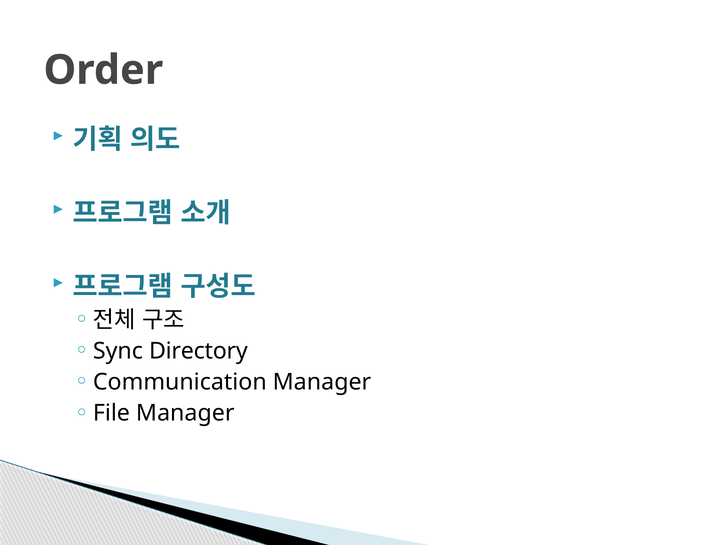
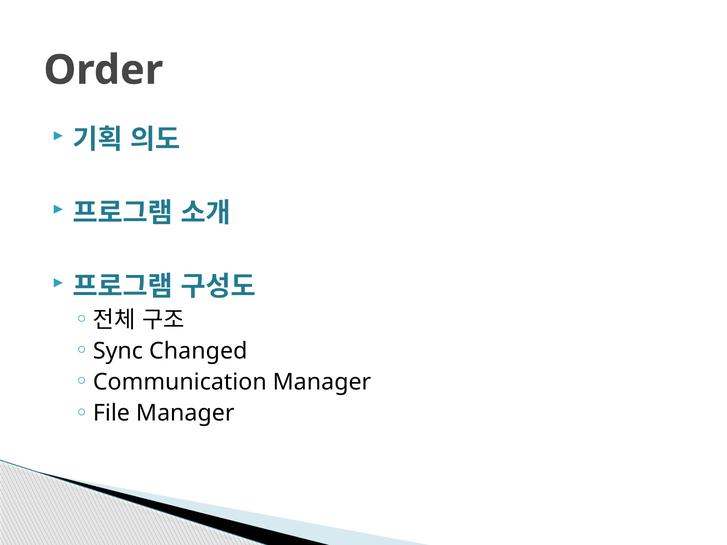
Directory: Directory -> Changed
